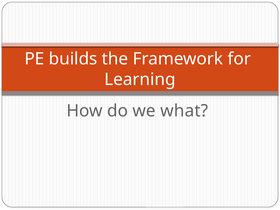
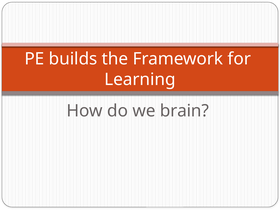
what: what -> brain
